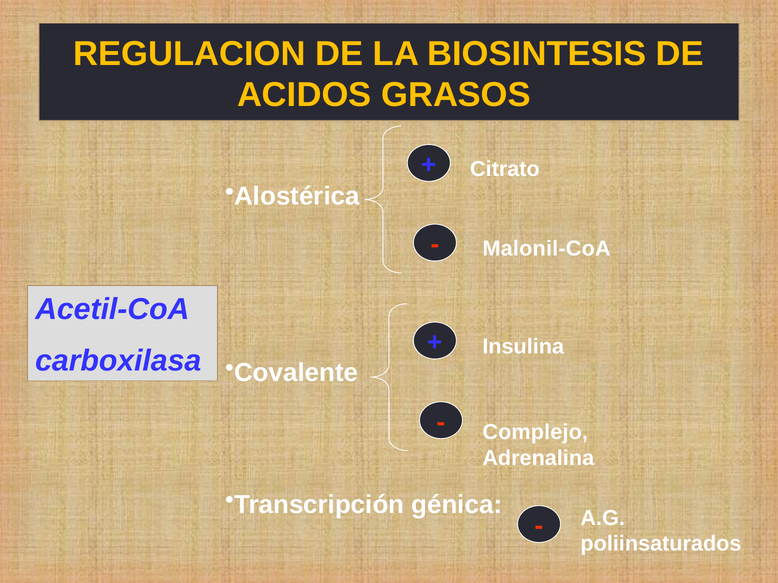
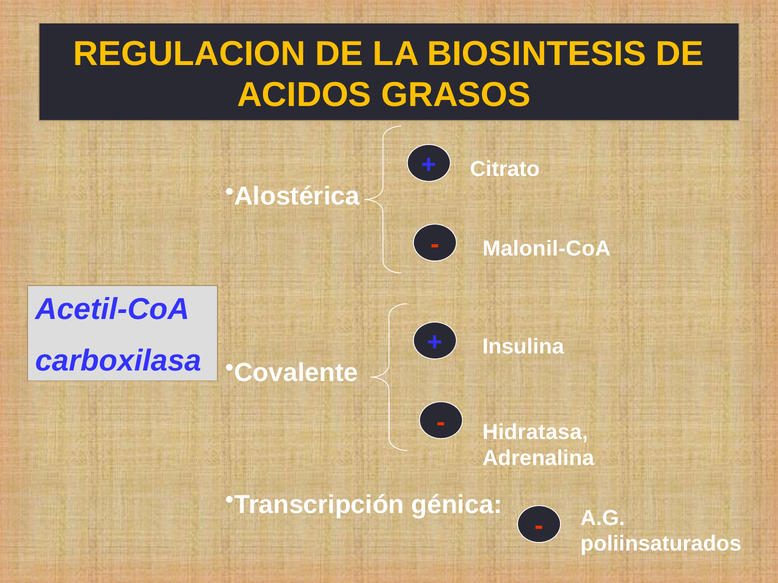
Complejo: Complejo -> Hidratasa
